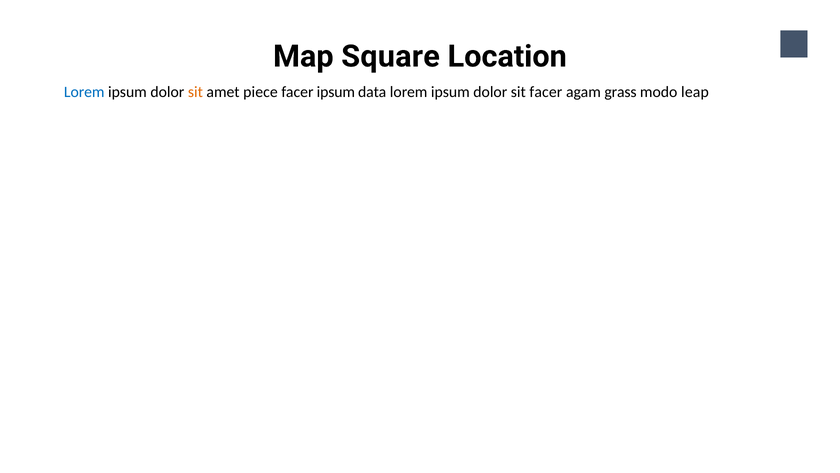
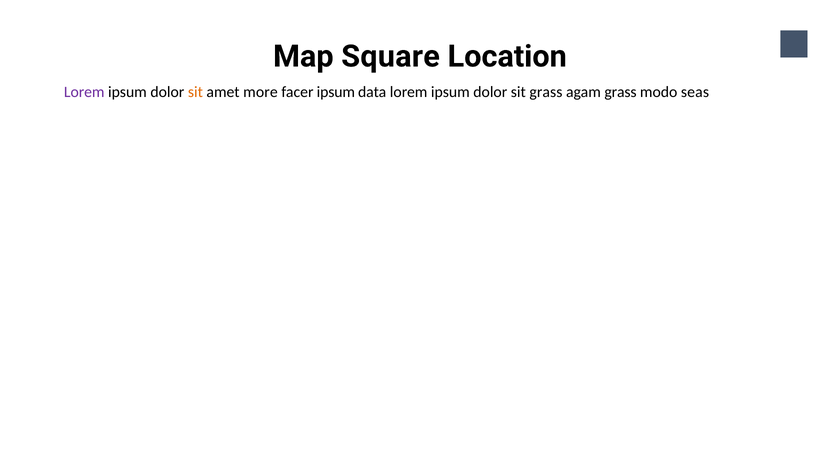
Lorem at (84, 92) colour: blue -> purple
piece: piece -> more
sit facer: facer -> grass
leap: leap -> seas
